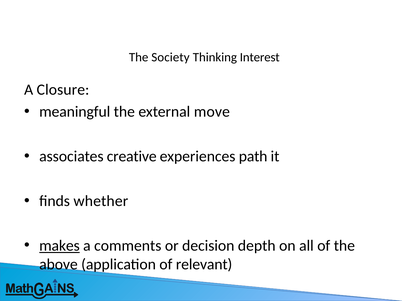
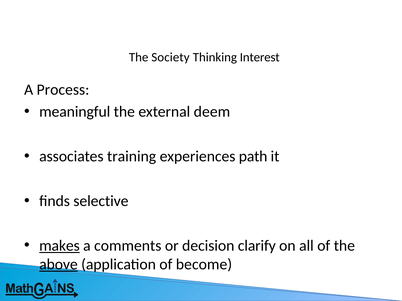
Closure: Closure -> Process
move: move -> deem
creative: creative -> training
whether: whether -> selective
depth: depth -> clarify
above underline: none -> present
relevant: relevant -> become
